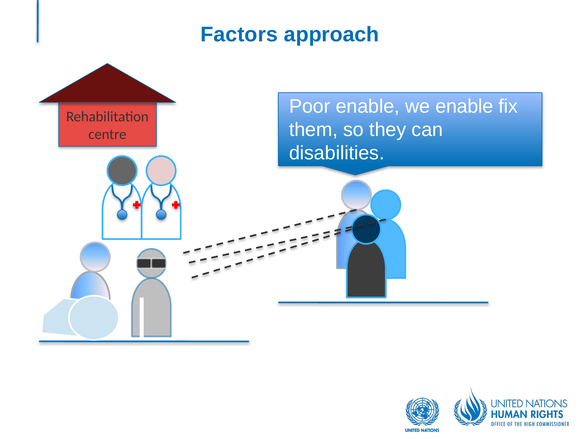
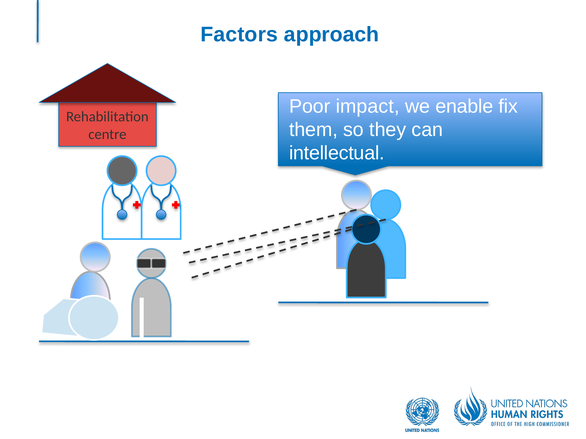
Poor enable: enable -> impact
disabilities: disabilities -> intellectual
